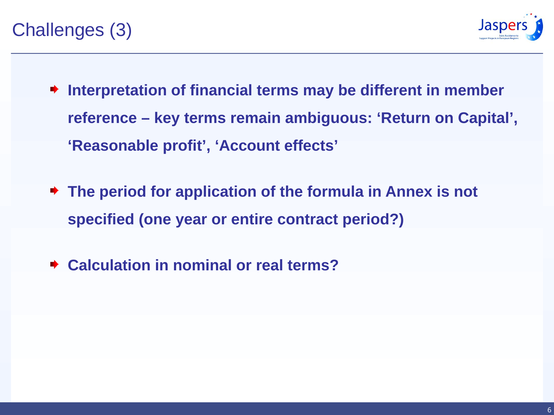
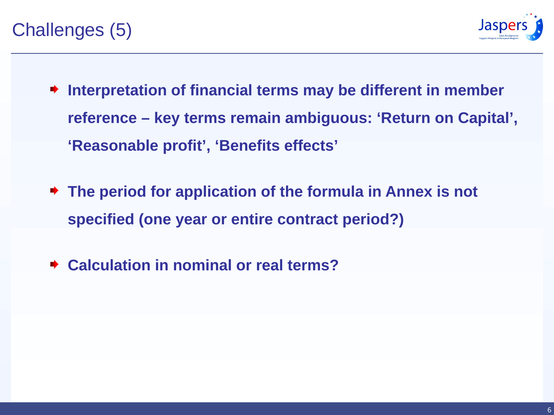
3: 3 -> 5
Account: Account -> Benefits
